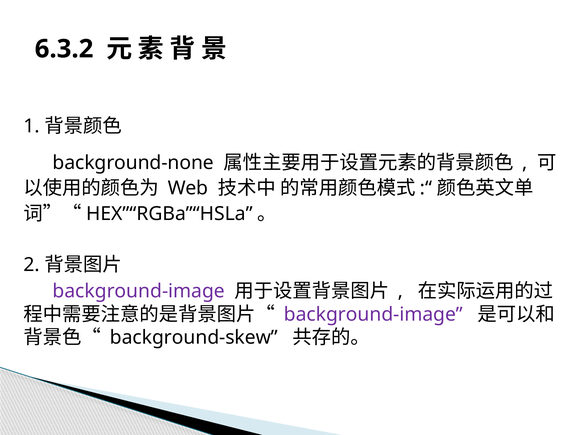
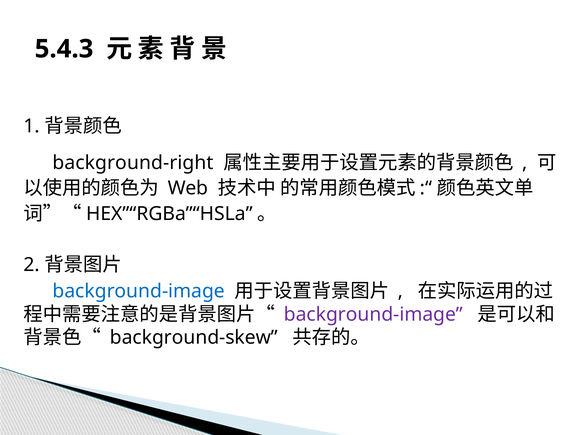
6.3.2: 6.3.2 -> 5.4.3
background-none: background-none -> background-right
background-image at (139, 291) colour: purple -> blue
